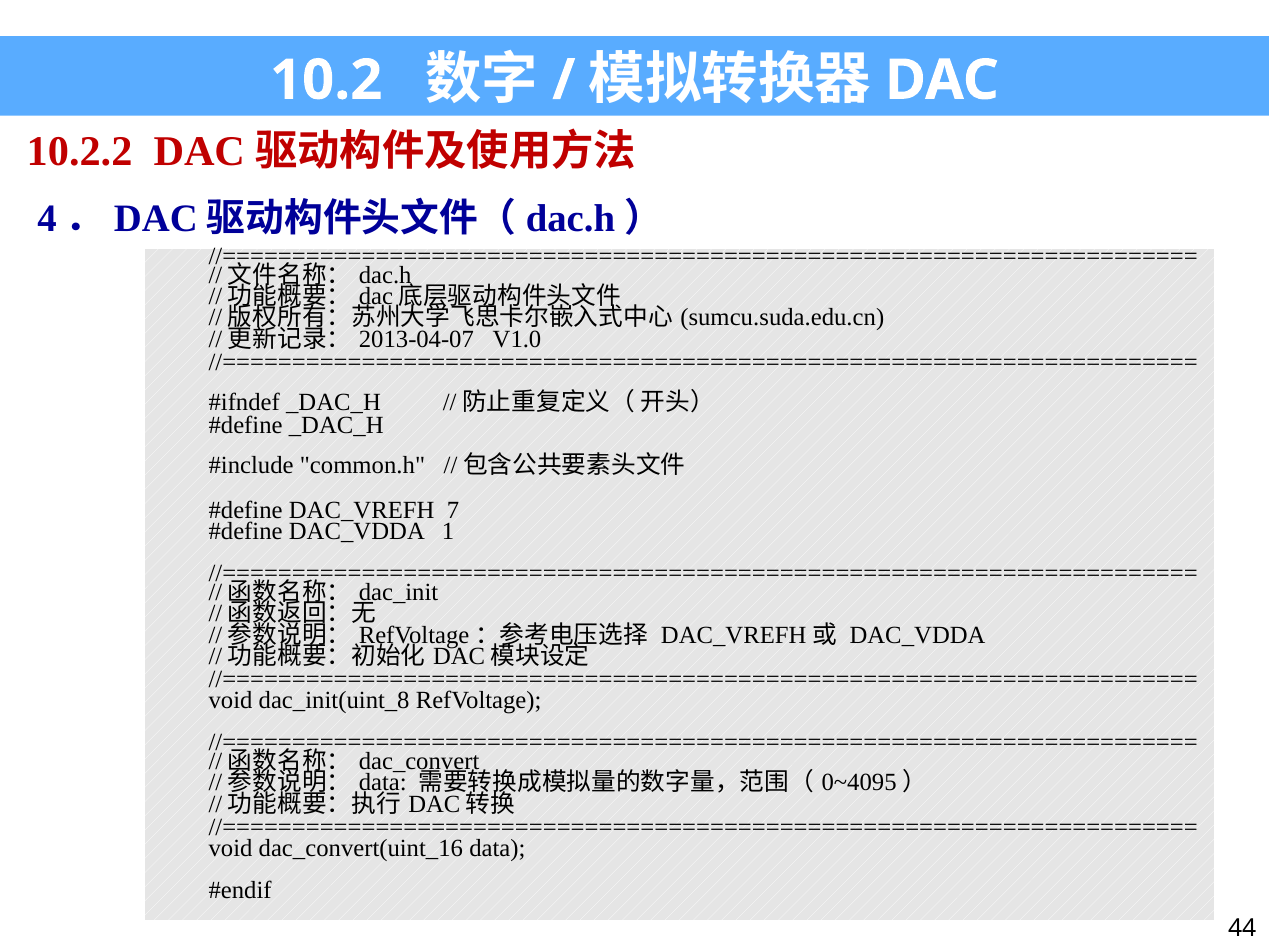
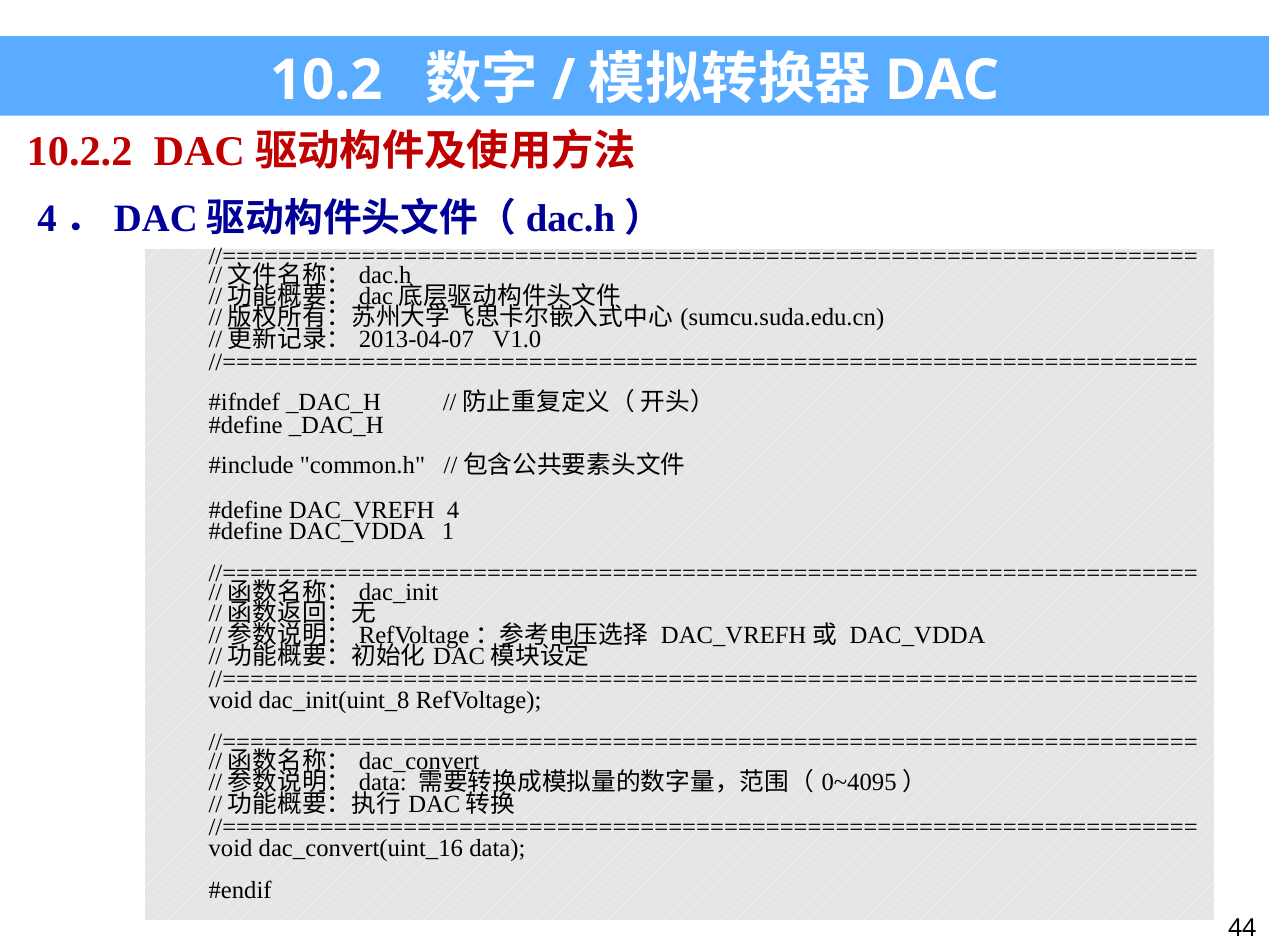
7: 7 -> 4
